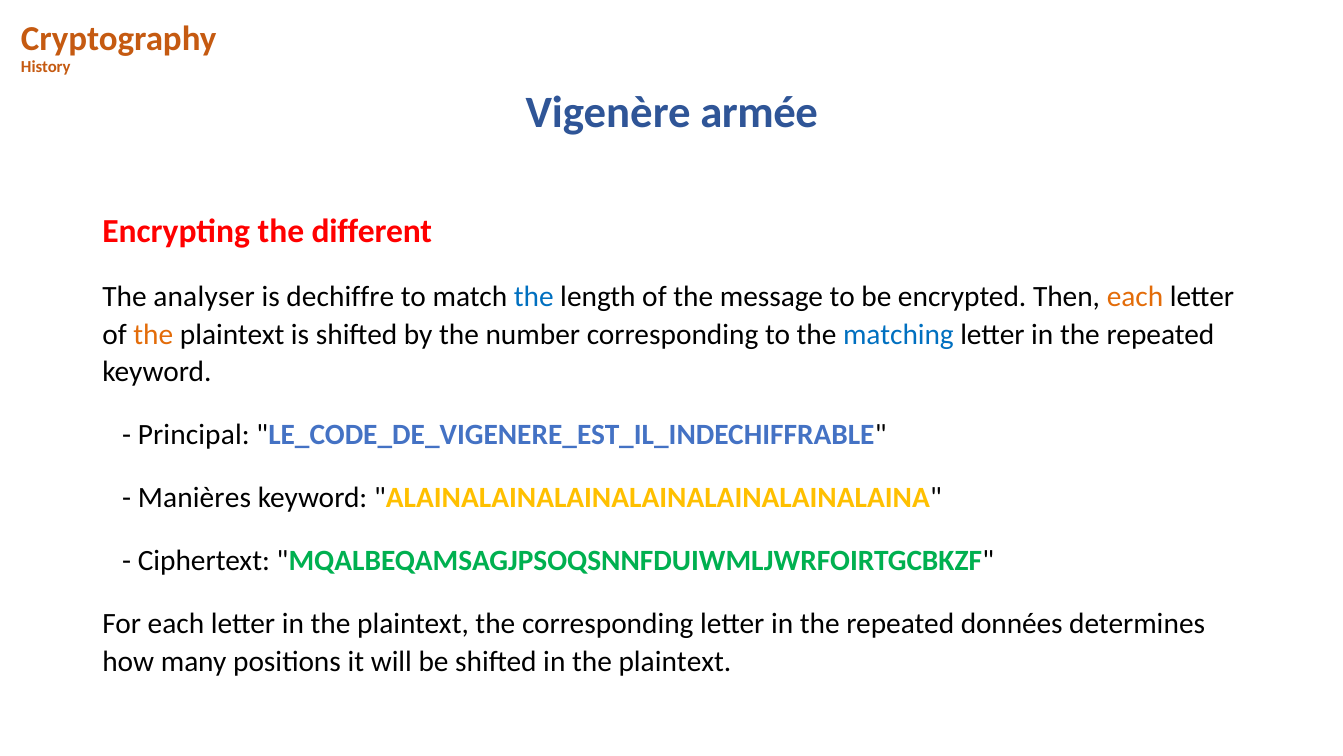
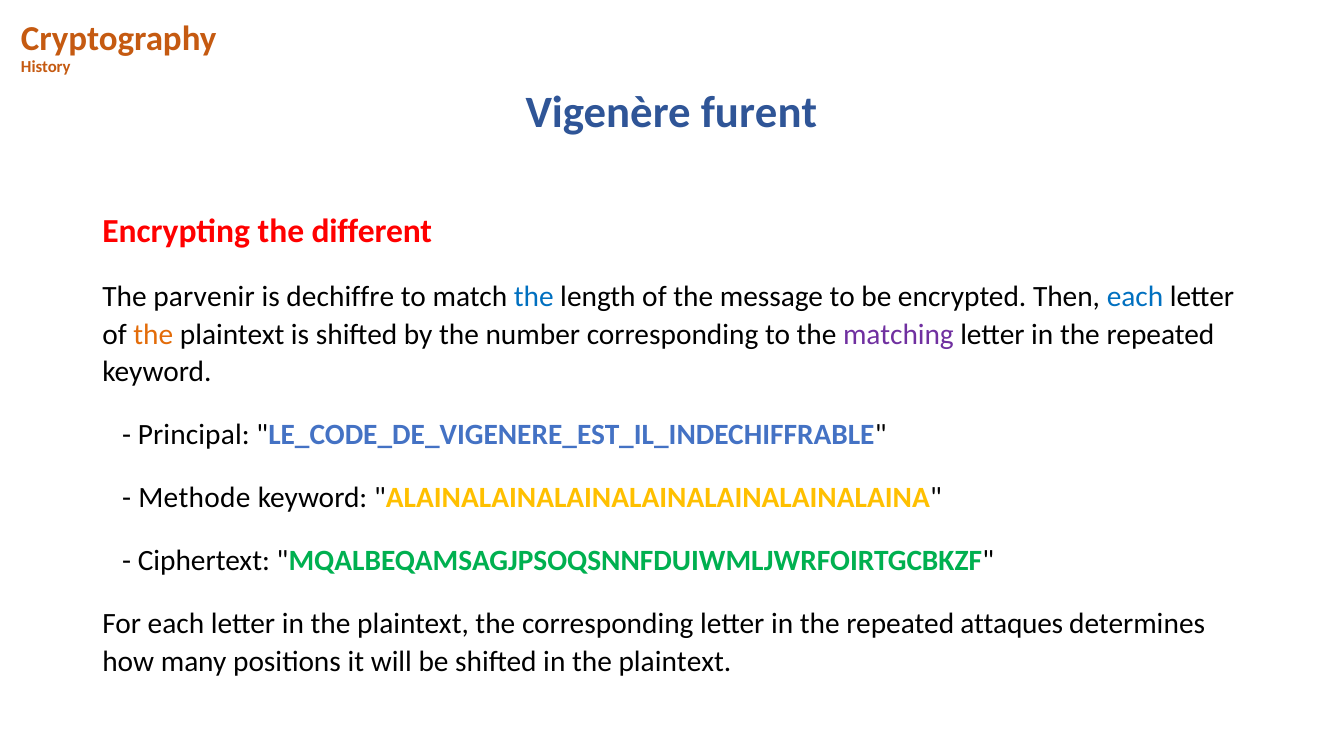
armée: armée -> furent
analyser: analyser -> parvenir
each at (1135, 297) colour: orange -> blue
matching colour: blue -> purple
Manières: Manières -> Methode
données: données -> attaques
